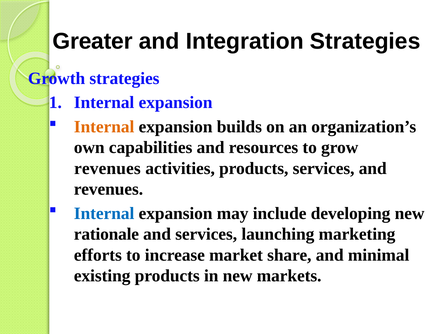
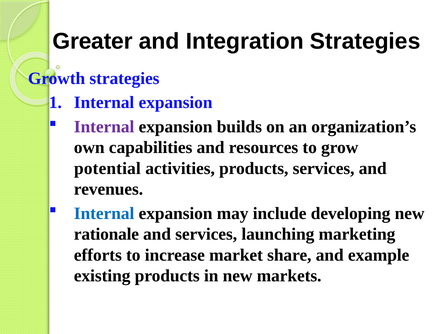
Internal at (104, 127) colour: orange -> purple
revenues at (107, 168): revenues -> potential
minimal: minimal -> example
